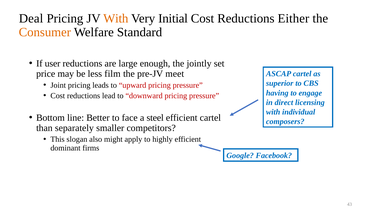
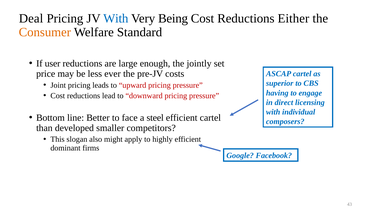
With at (116, 18) colour: orange -> blue
Initial: Initial -> Being
film: film -> ever
meet: meet -> costs
separately: separately -> developed
